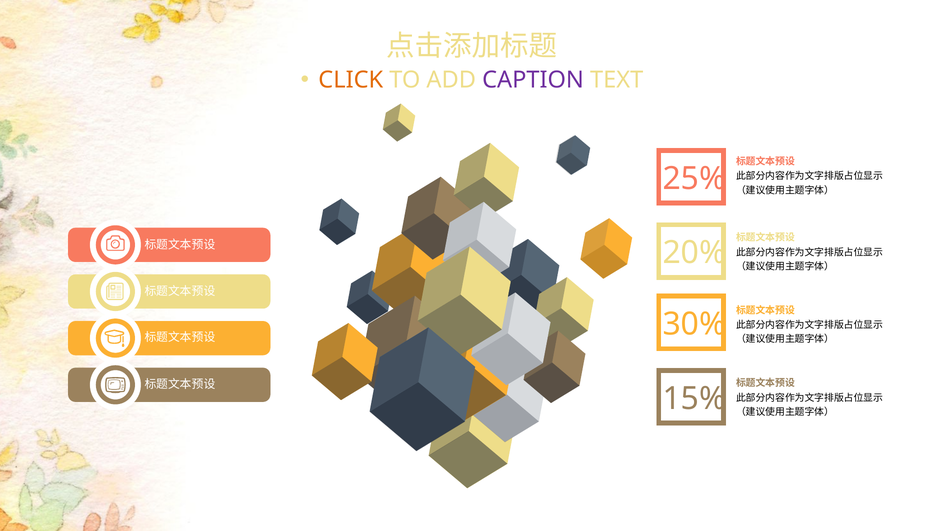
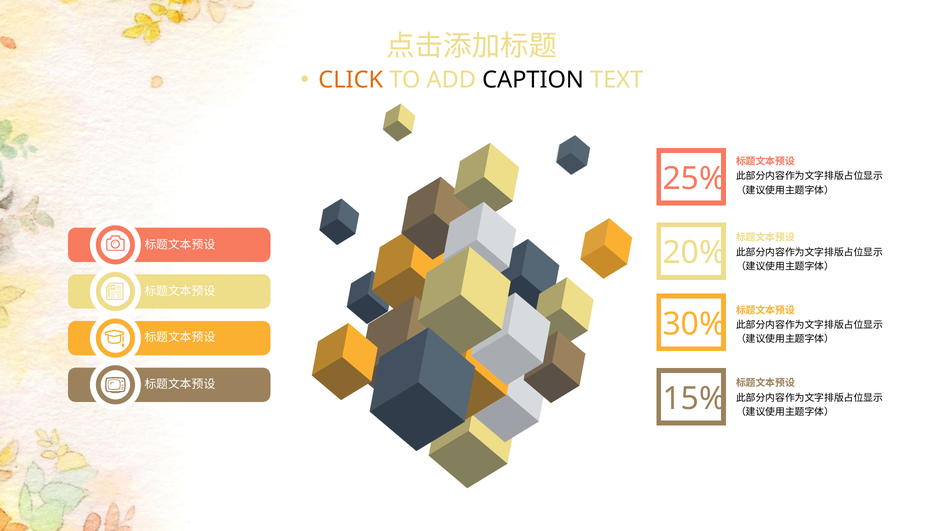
CAPTION colour: purple -> black
